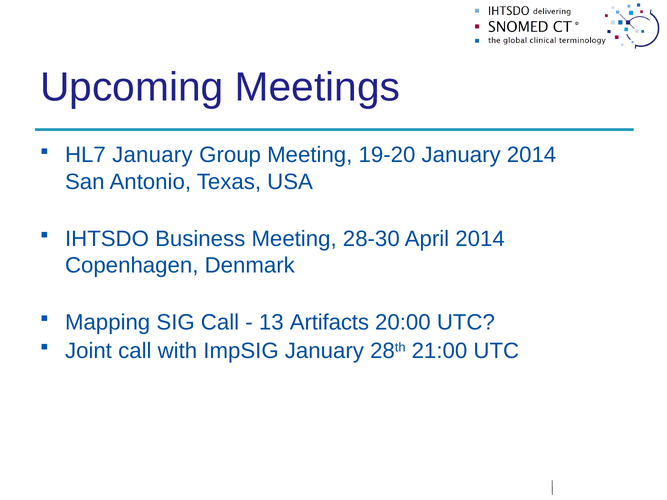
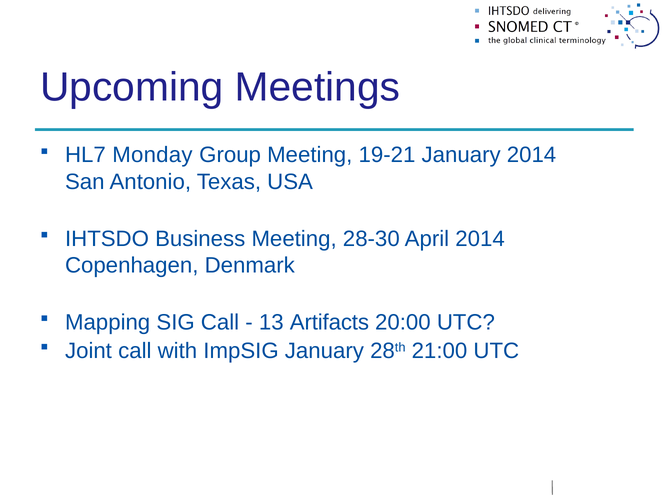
HL7 January: January -> Monday
19-20: 19-20 -> 19-21
